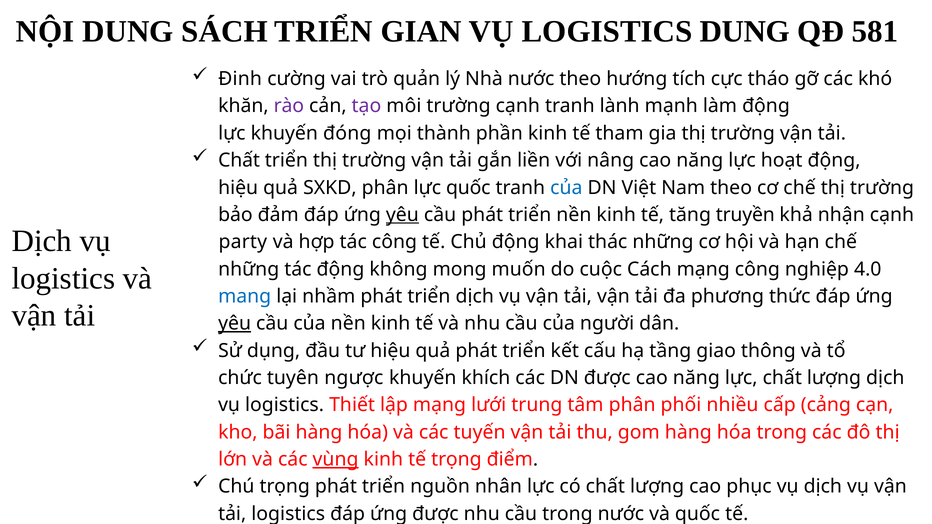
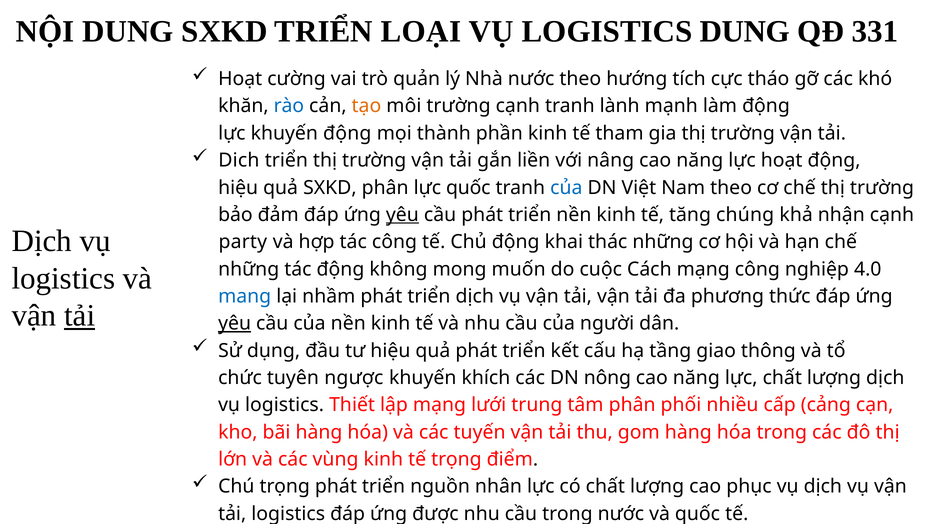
DUNG SÁCH: SÁCH -> SXKD
GIAN: GIAN -> LOẠI
581: 581 -> 331
Định at (240, 79): Định -> Hoạt
rào colour: purple -> blue
tạo colour: purple -> orange
khuyến đóng: đóng -> động
Chất at (239, 160): Chất -> Dịch
truyền: truyền -> chúng
tải underline: none -> present
DN được: được -> nông
vùng underline: present -> none
